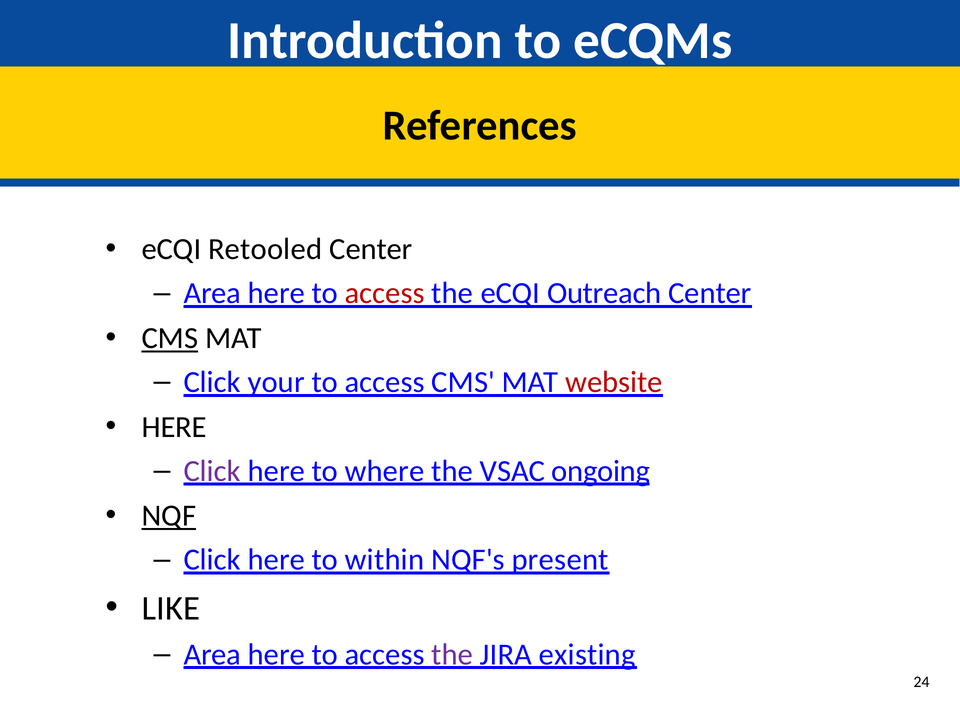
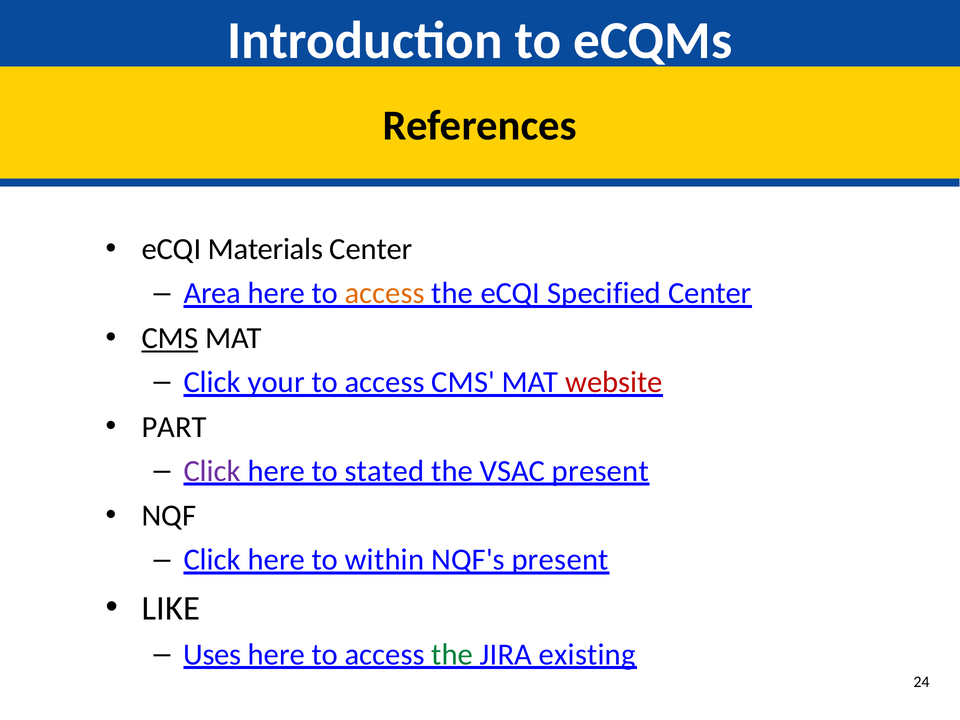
Retooled: Retooled -> Materials
access at (385, 293) colour: red -> orange
Outreach: Outreach -> Specified
HERE at (174, 427): HERE -> PART
where: where -> stated
VSAC ongoing: ongoing -> present
NQF underline: present -> none
Area at (212, 654): Area -> Uses
the at (452, 654) colour: purple -> green
